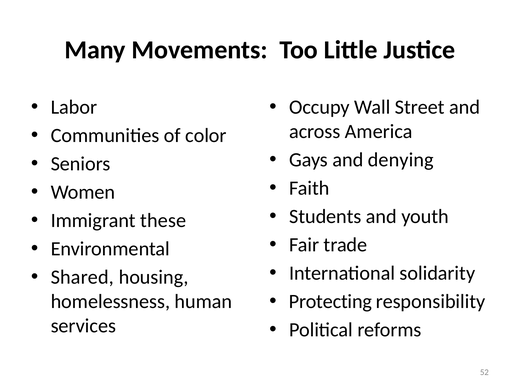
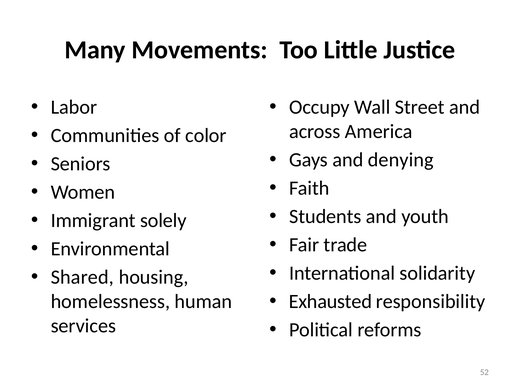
these: these -> solely
Protecting: Protecting -> Exhausted
